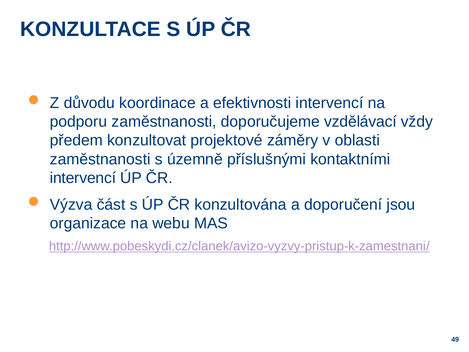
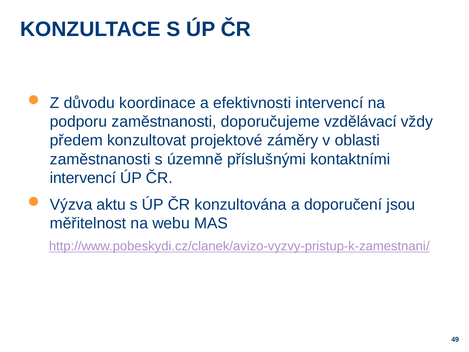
část: část -> aktu
organizace: organizace -> měřitelnost
